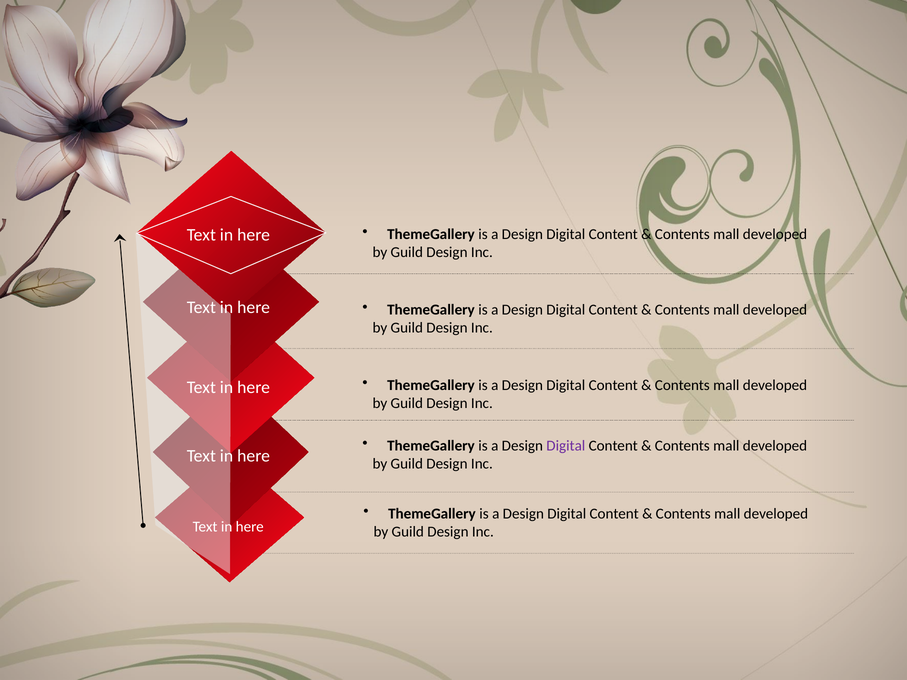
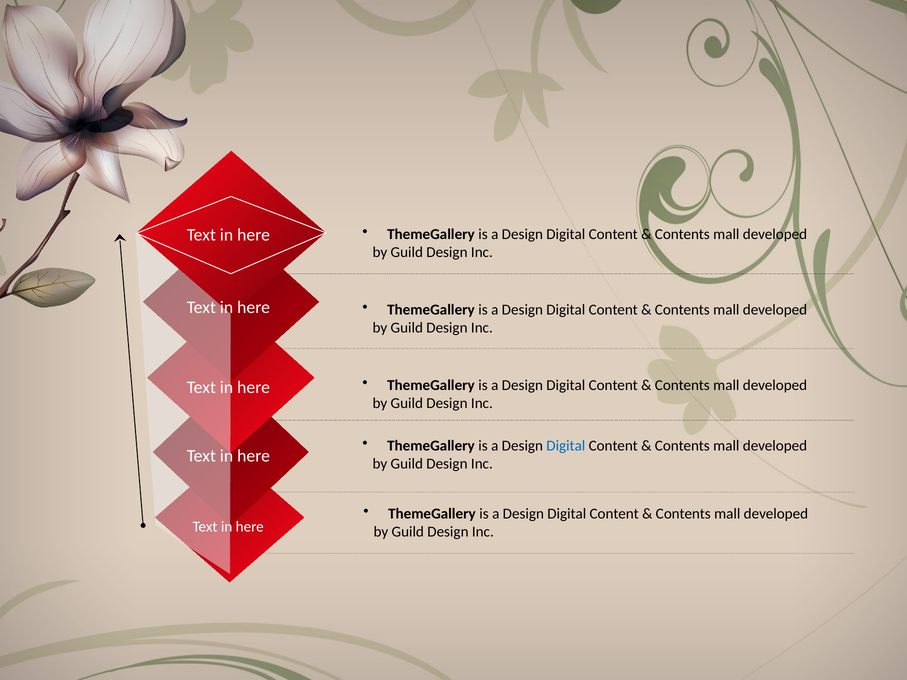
Digital at (566, 446) colour: purple -> blue
